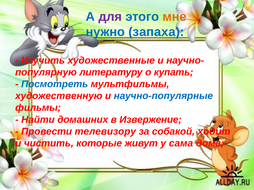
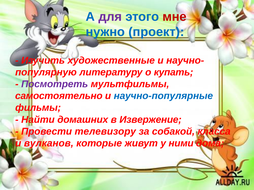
мне colour: orange -> red
запаха: запаха -> проект
Посмотреть colour: blue -> purple
художественную: художественную -> самостоятельно
ходит: ходит -> класса
чистить: чистить -> вулканов
сама: сама -> ними
